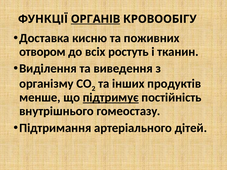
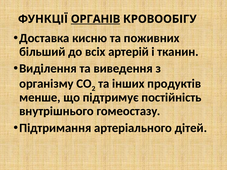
отвором: отвором -> більший
ростуть: ростуть -> артерій
підтримує underline: present -> none
